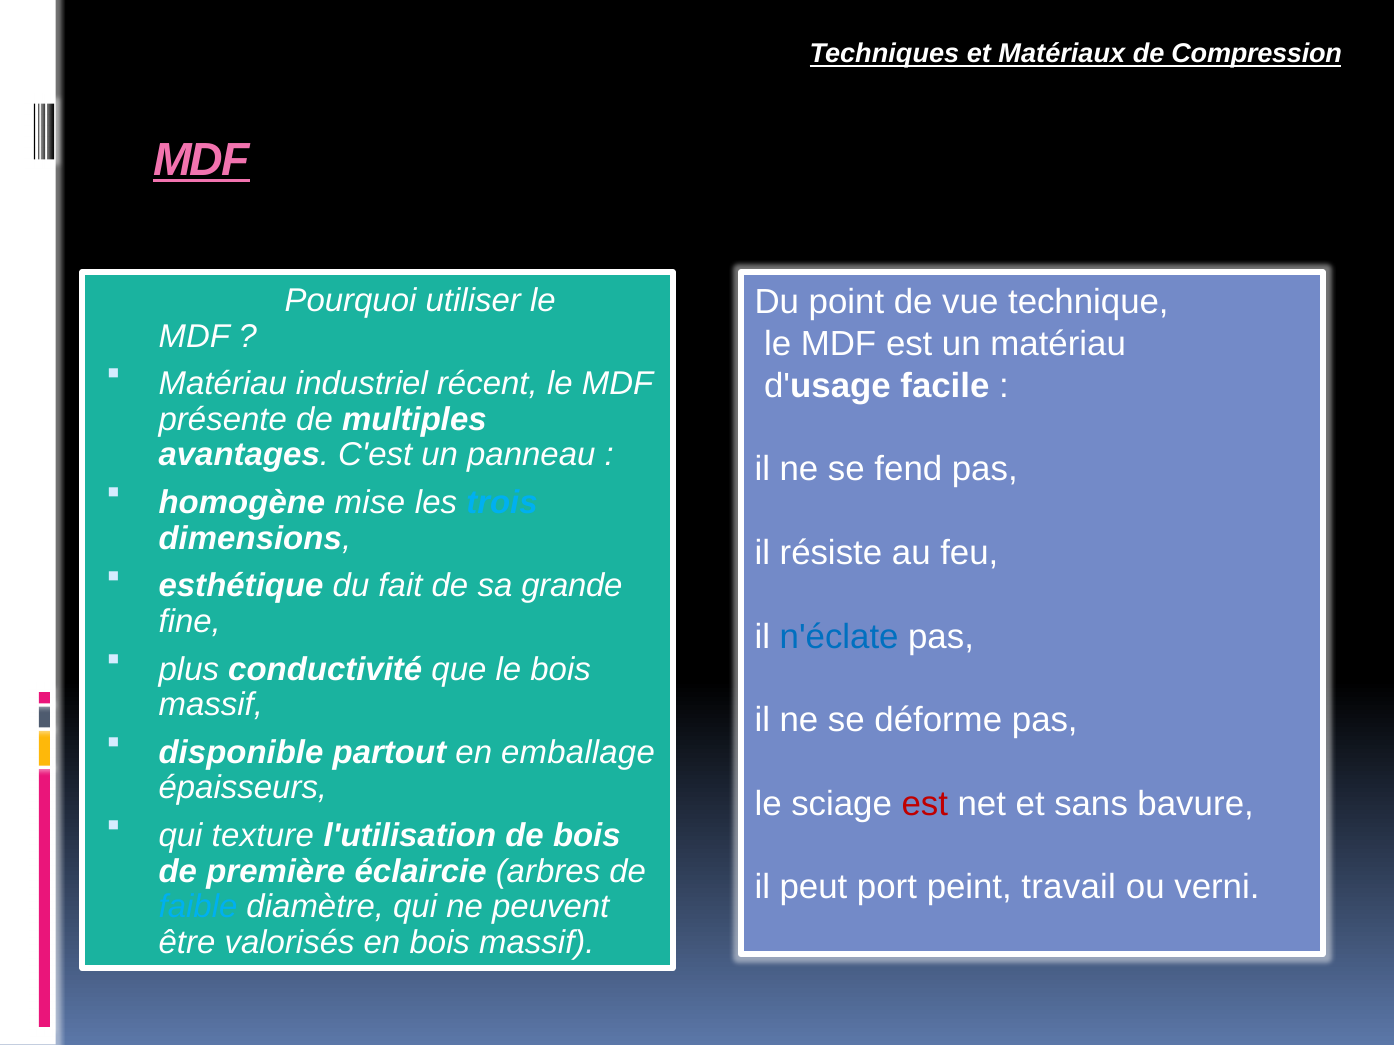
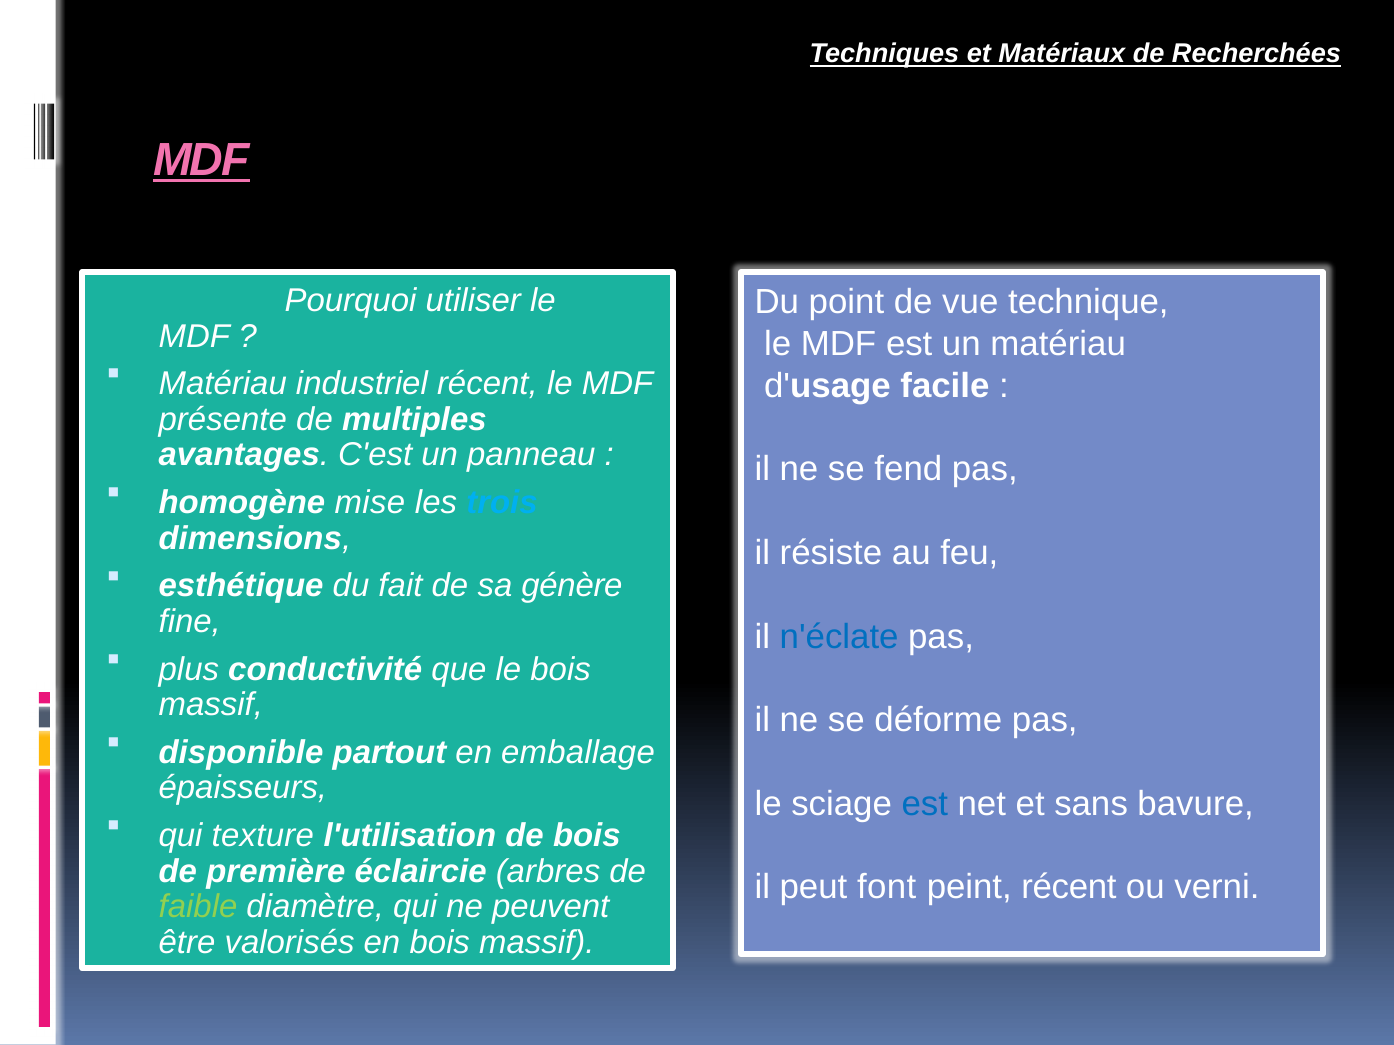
Compression: Compression -> Recherchées
grande: grande -> génère
est at (925, 804) colour: red -> blue
port: port -> font
peint travail: travail -> récent
faible colour: light blue -> light green
